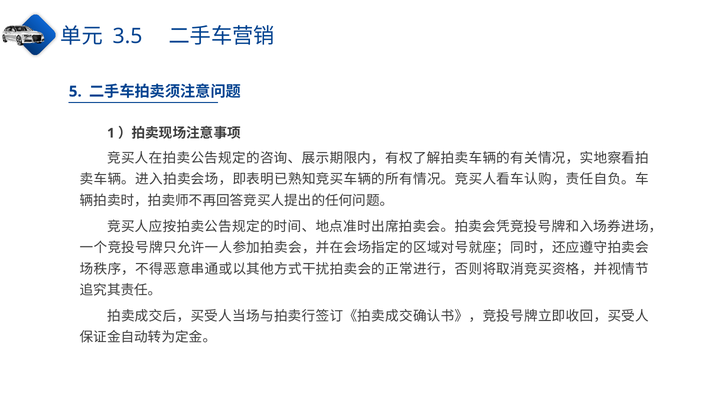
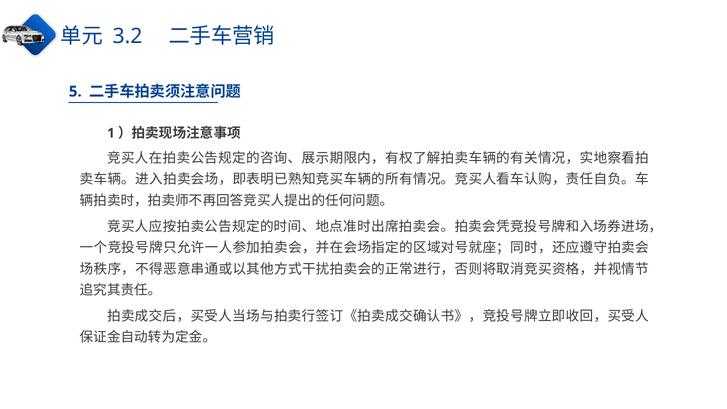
3.5: 3.5 -> 3.2
